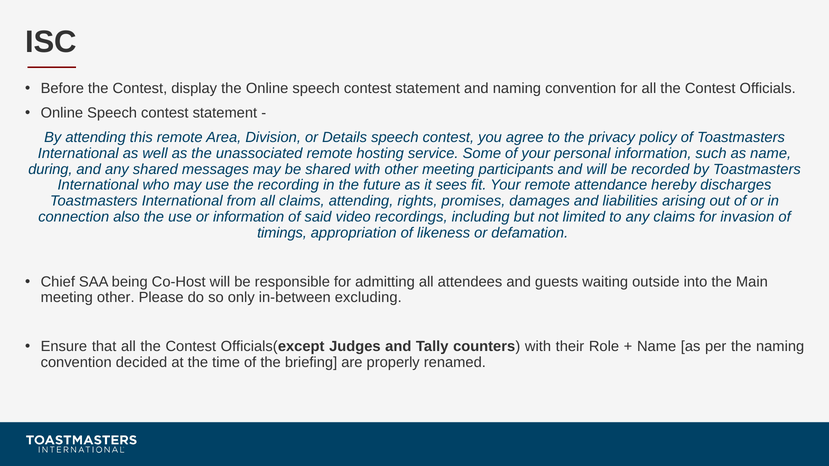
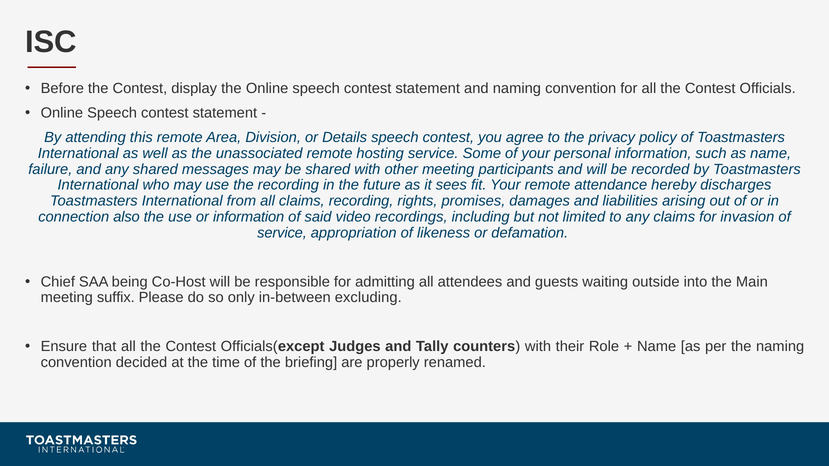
during: during -> failure
claims attending: attending -> recording
timings at (282, 233): timings -> service
meeting other: other -> suffix
